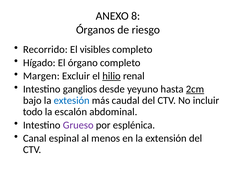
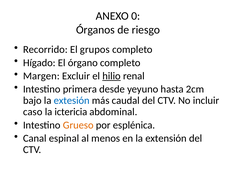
8: 8 -> 0
visibles: visibles -> grupos
ganglios: ganglios -> primera
2cm underline: present -> none
todo: todo -> caso
escalón: escalón -> ictericia
Grueso colour: purple -> orange
